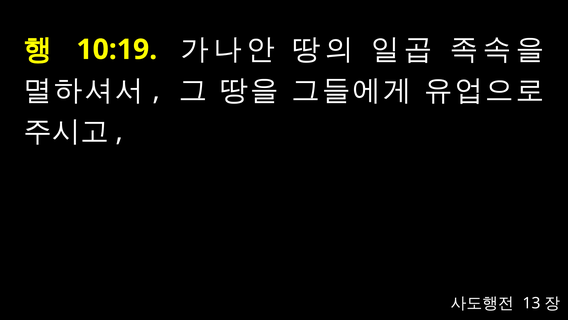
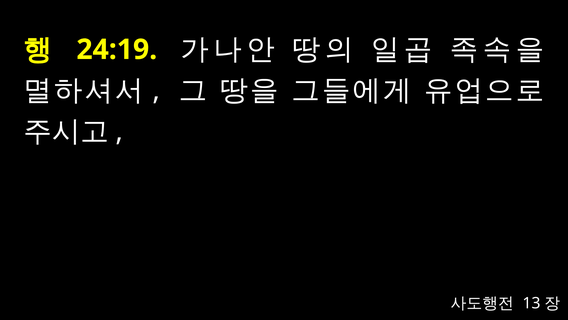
10:19: 10:19 -> 24:19
